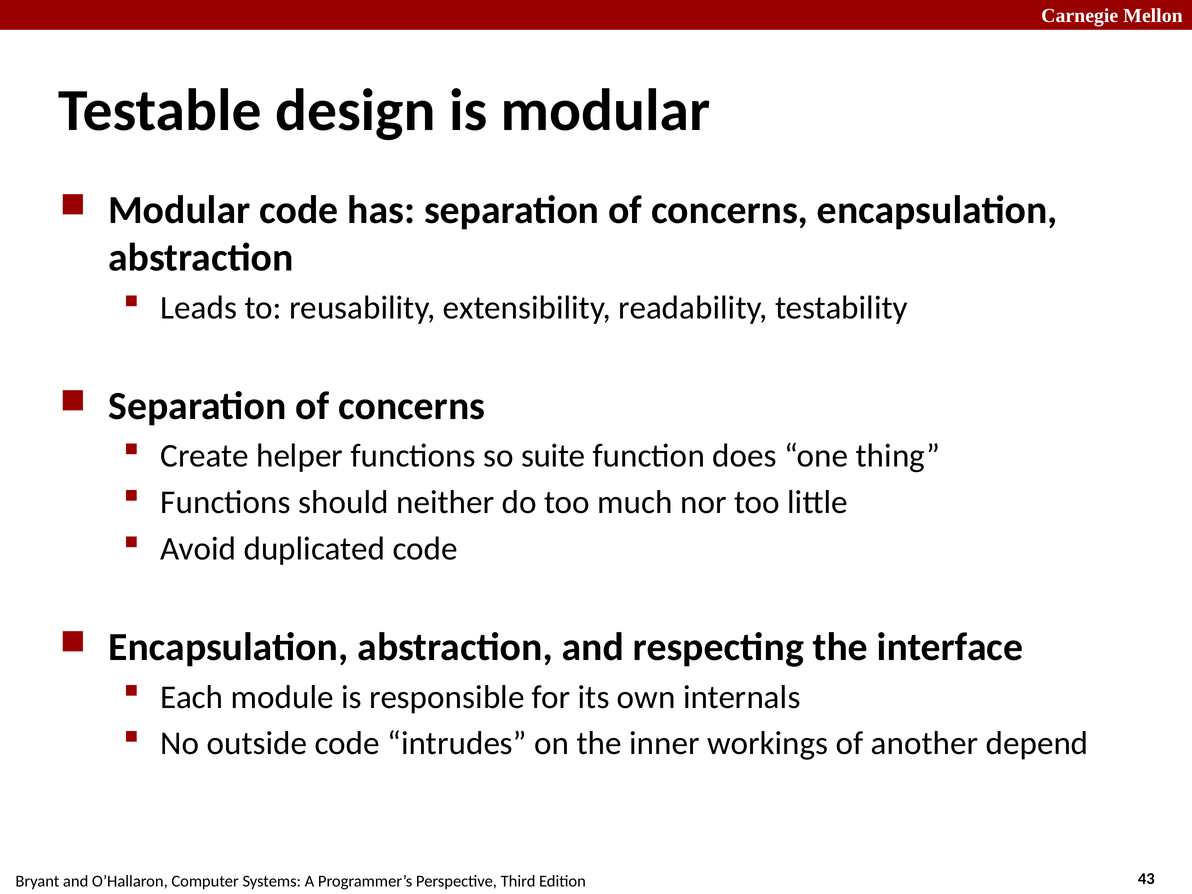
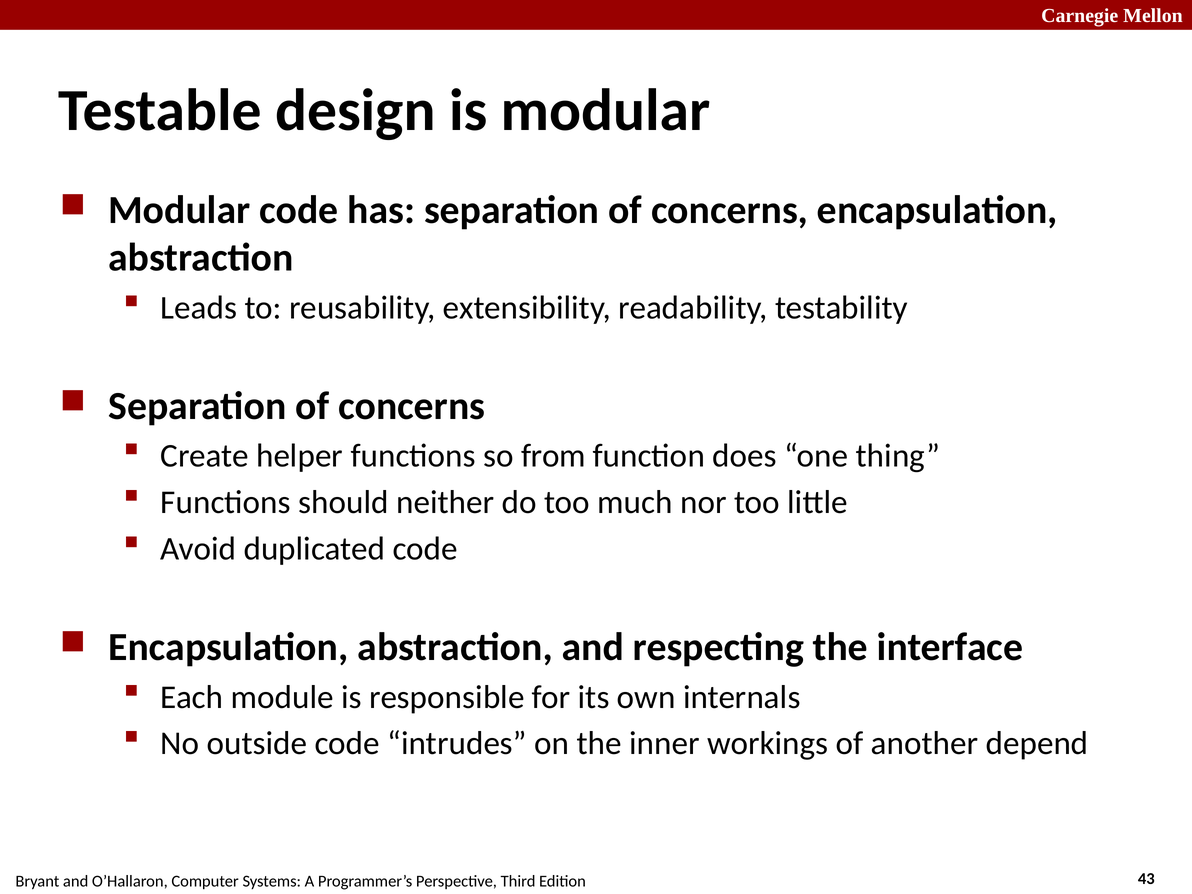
suite: suite -> from
